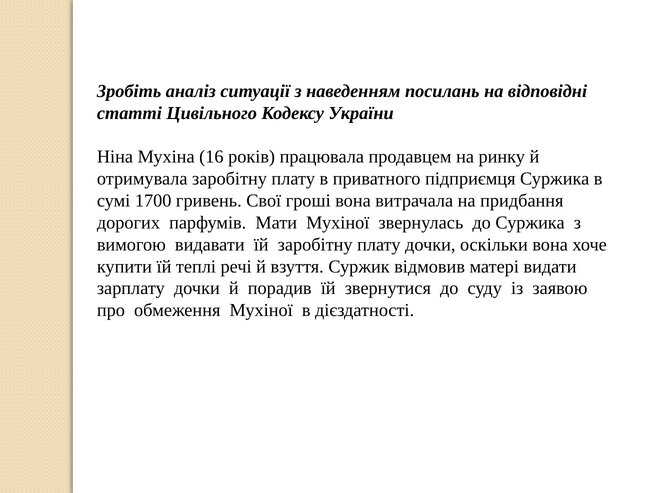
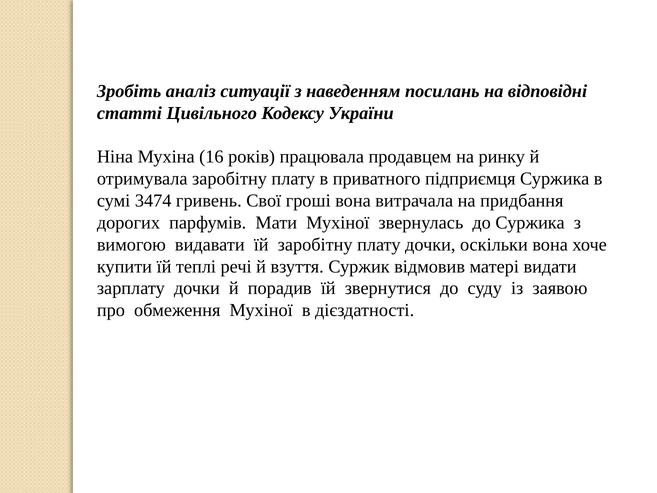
1700: 1700 -> 3474
